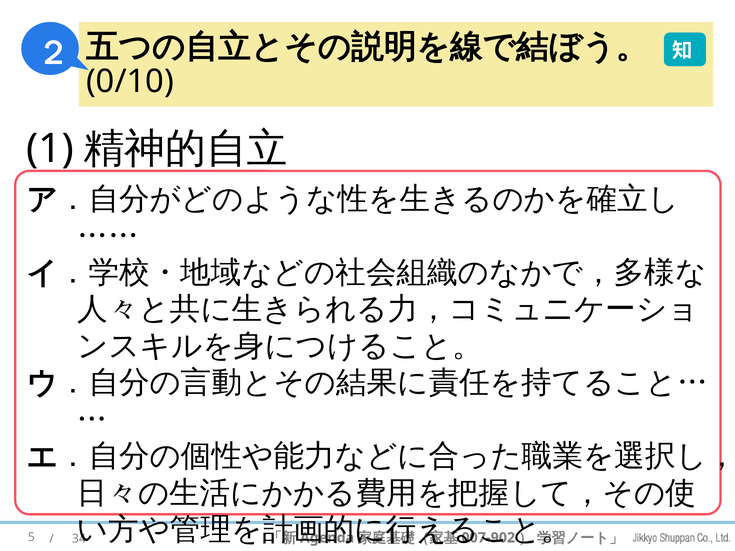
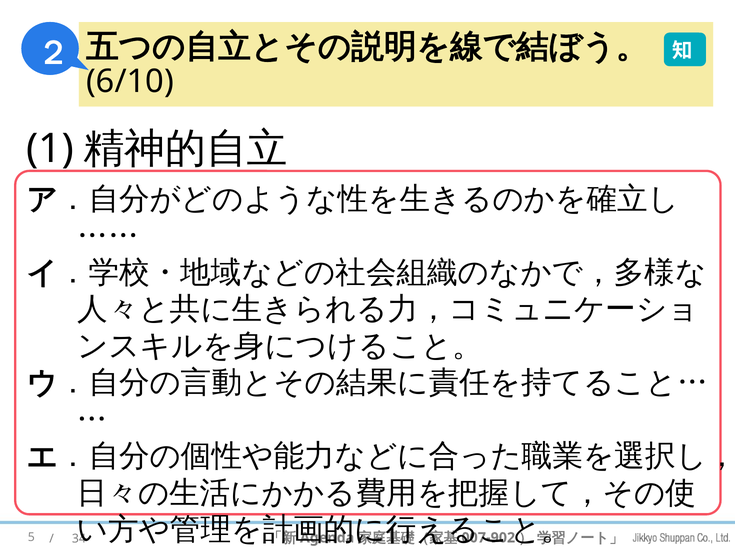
0/10: 0/10 -> 6/10
